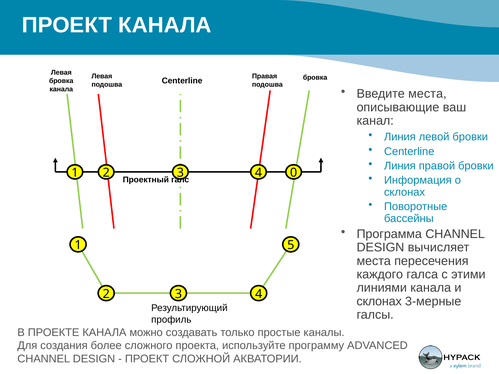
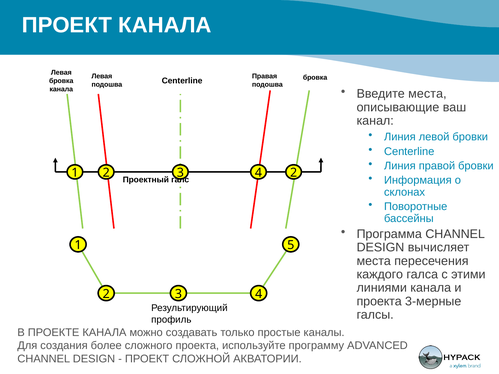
4 0: 0 -> 2
склонах at (379, 302): склонах -> проекта
